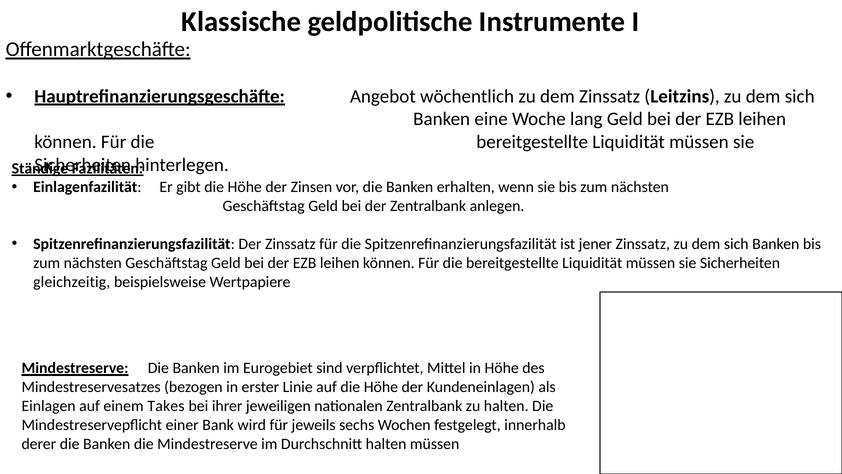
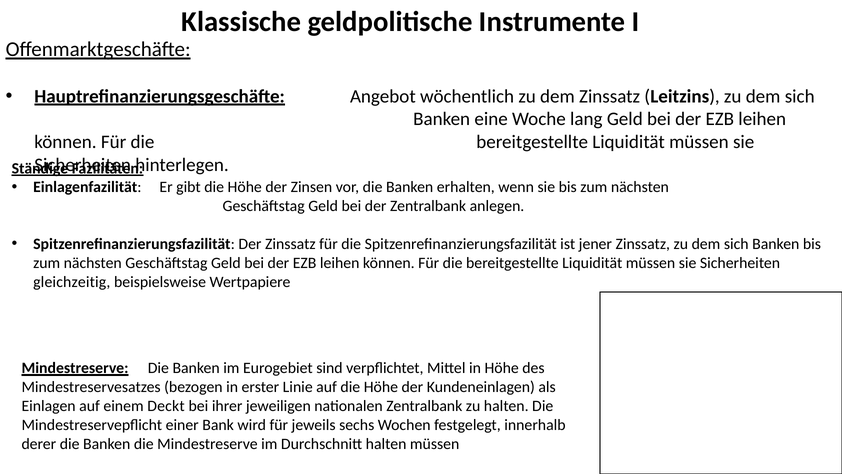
Takes: Takes -> Deckt
